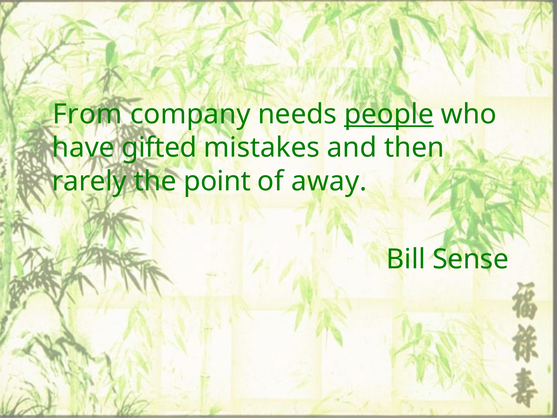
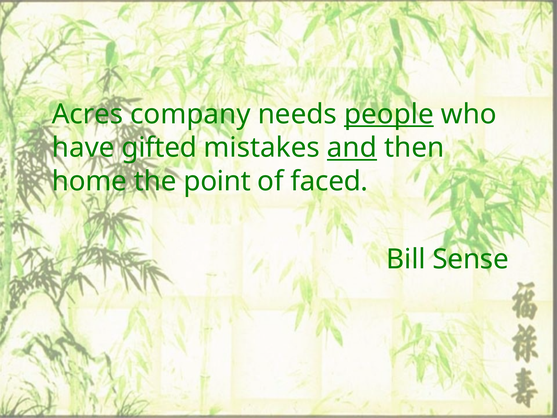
From: From -> Acres
and underline: none -> present
rarely: rarely -> home
away: away -> faced
